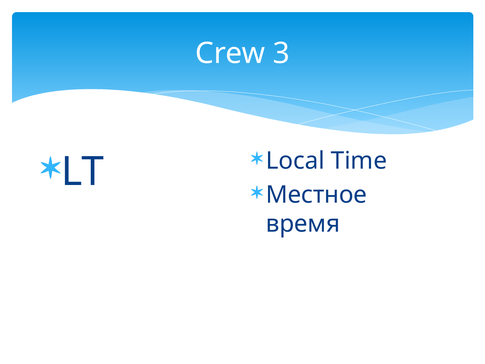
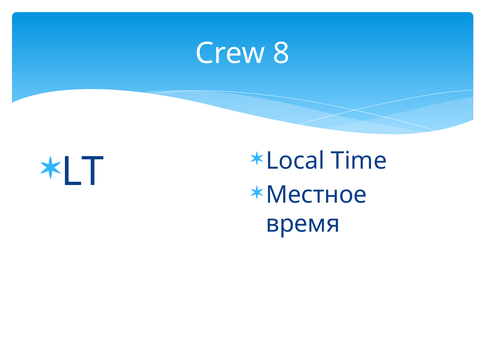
3: 3 -> 8
